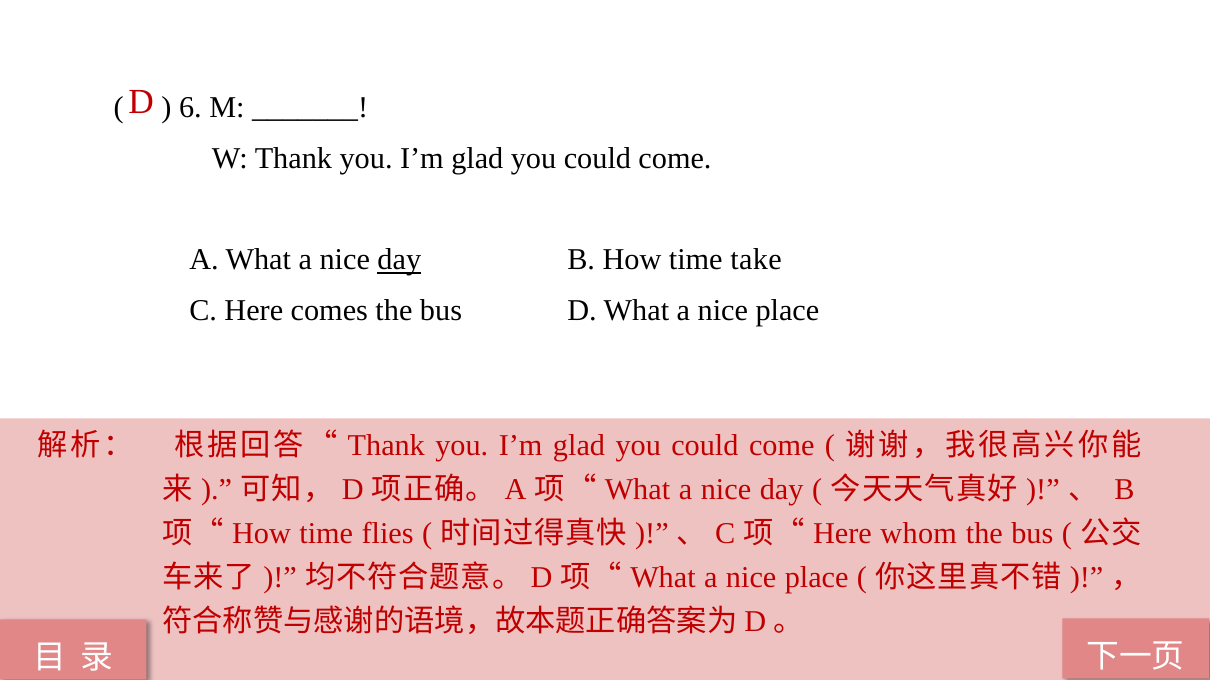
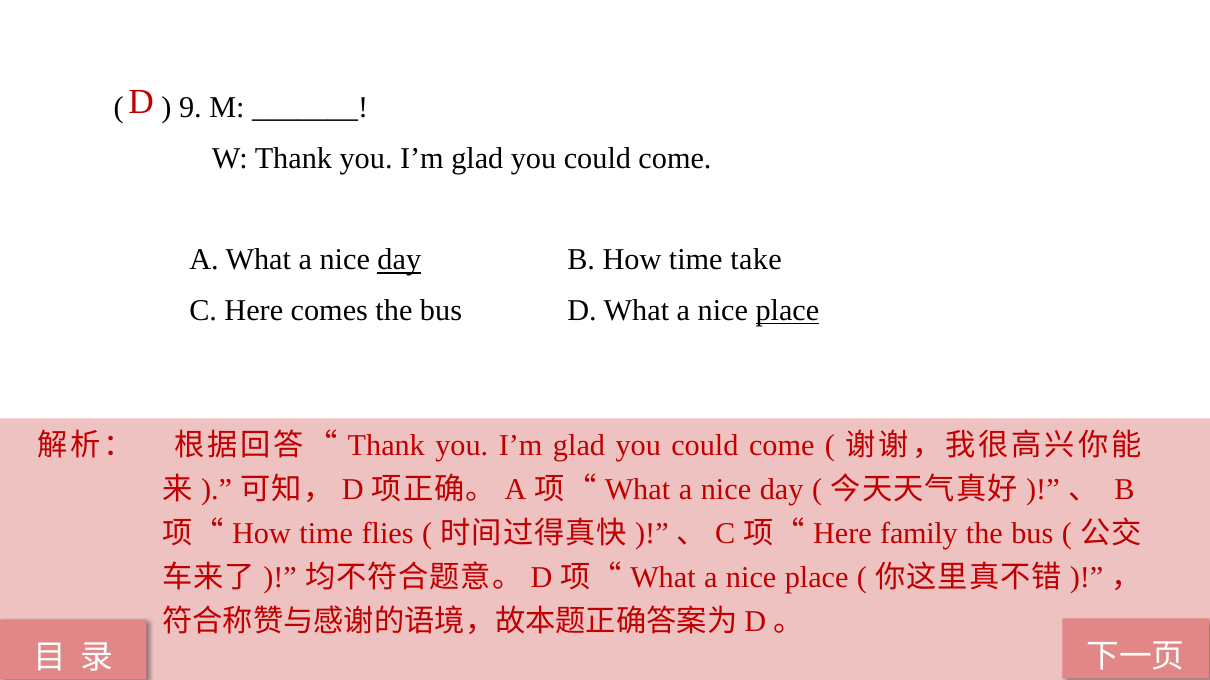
6: 6 -> 9
place at (787, 311) underline: none -> present
whom: whom -> family
